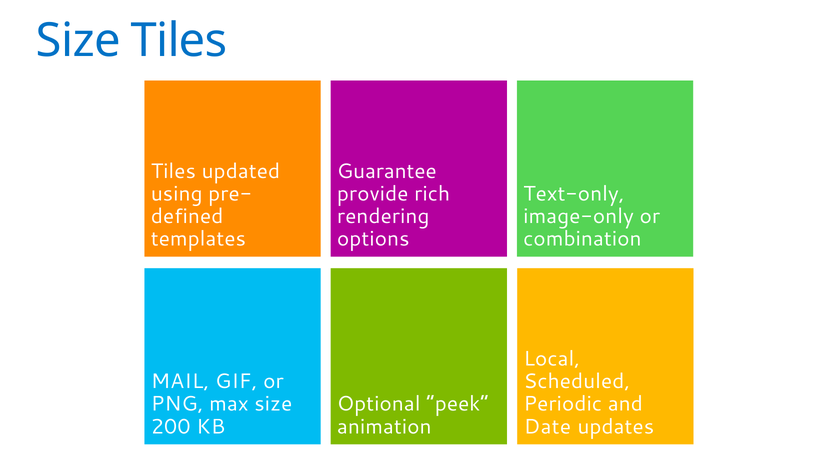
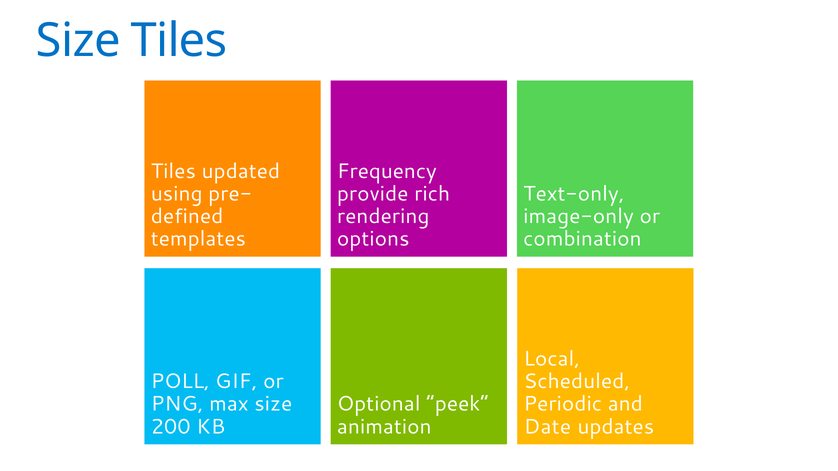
Guarantee: Guarantee -> Frequency
MAIL: MAIL -> POLL
